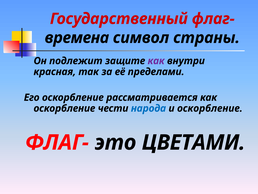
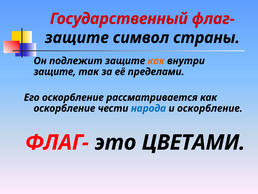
времена at (77, 38): времена -> защите
как at (156, 61) colour: purple -> orange
красная at (55, 72): красная -> защите
